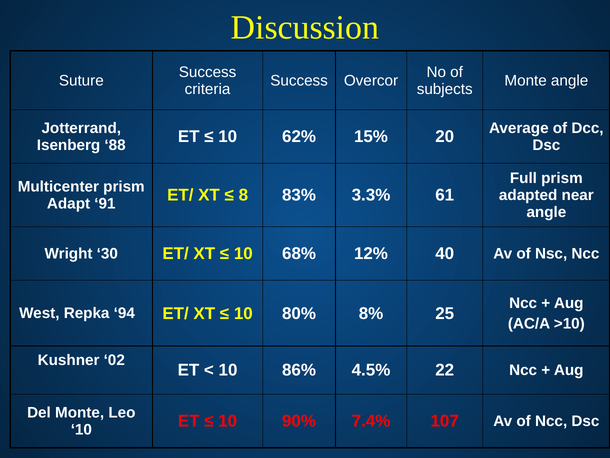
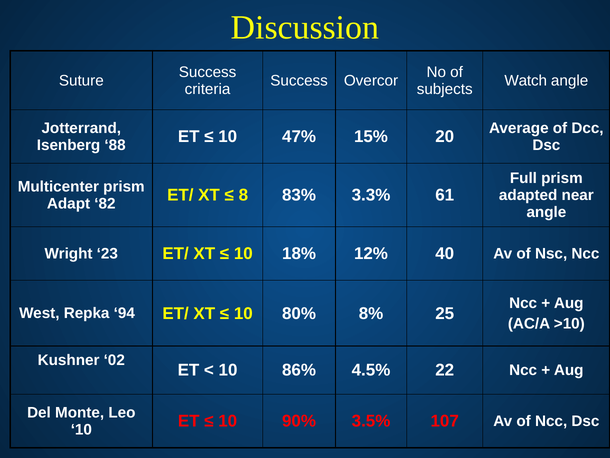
Monte at (526, 81): Monte -> Watch
62%: 62% -> 47%
91: 91 -> 82
30: 30 -> 23
68%: 68% -> 18%
7.4%: 7.4% -> 3.5%
